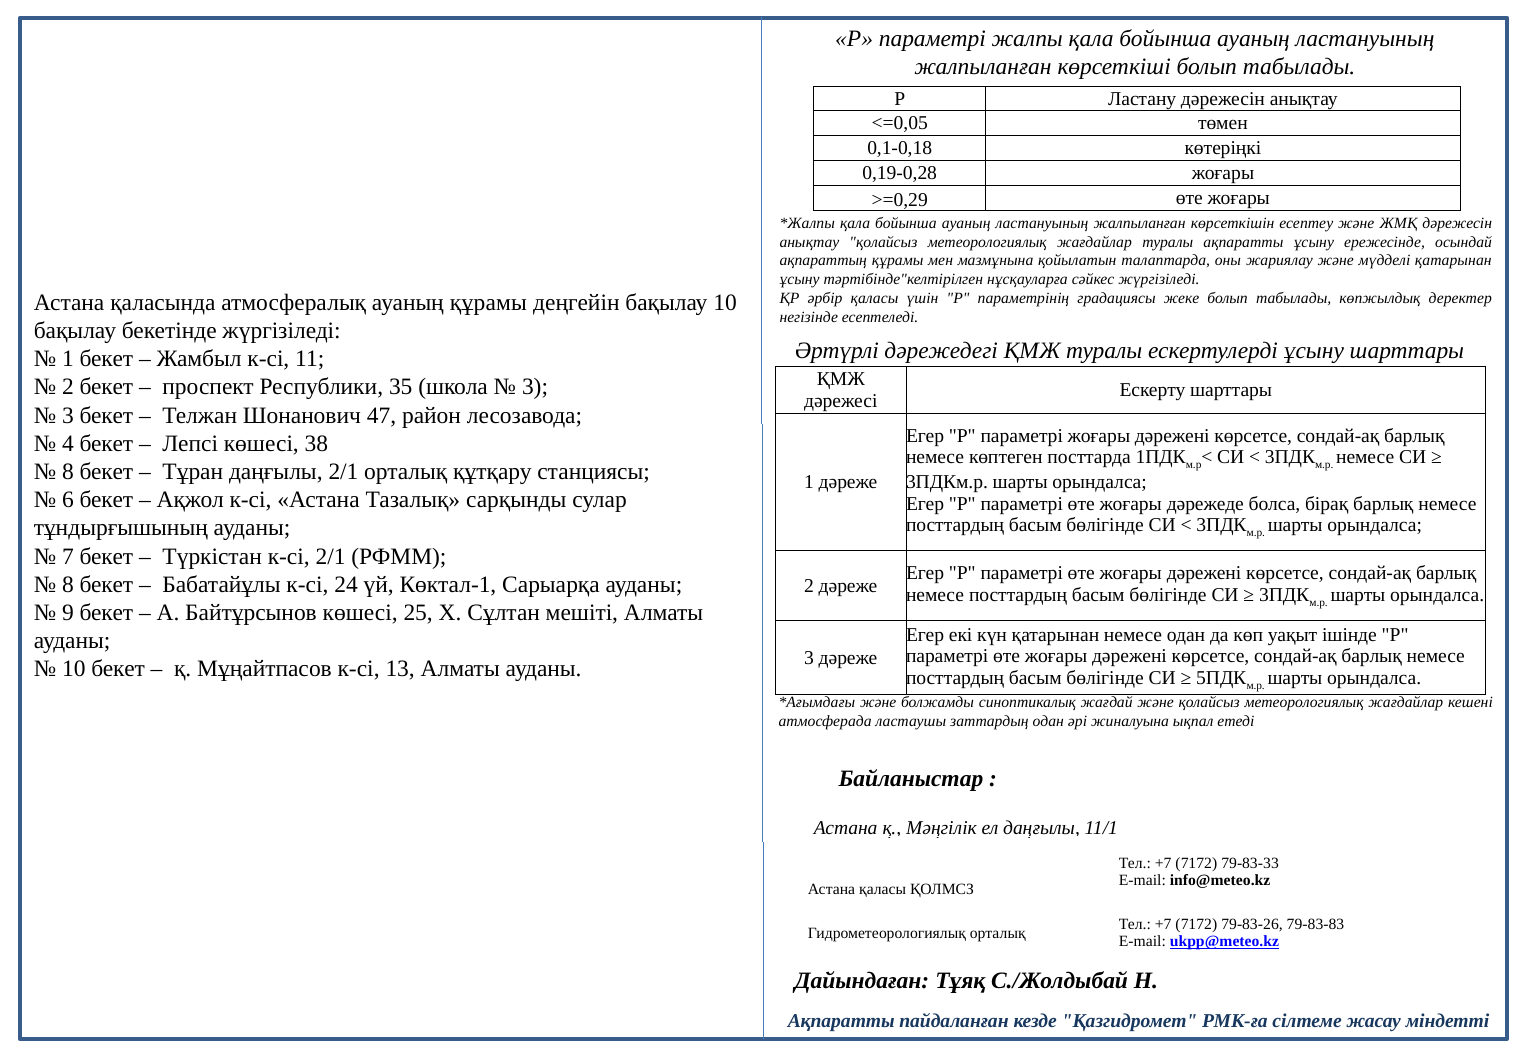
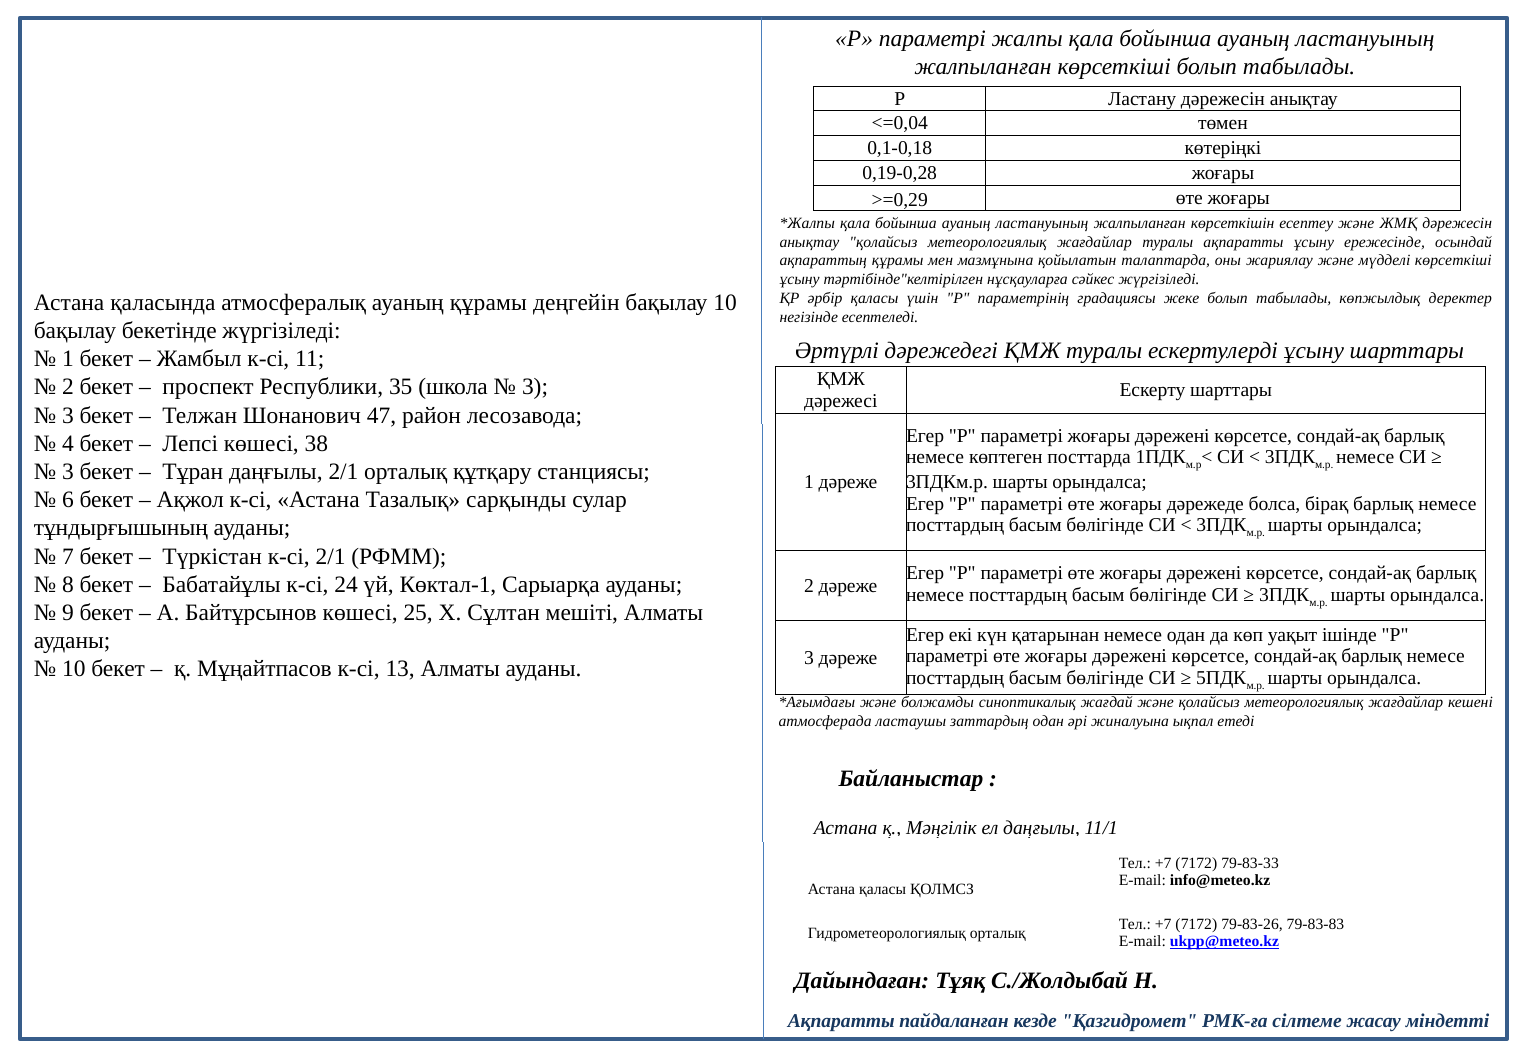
<=0,05: <=0,05 -> <=0,04
мүдделі қатарынан: қатарынан -> көрсеткіші
8 at (68, 472): 8 -> 3
